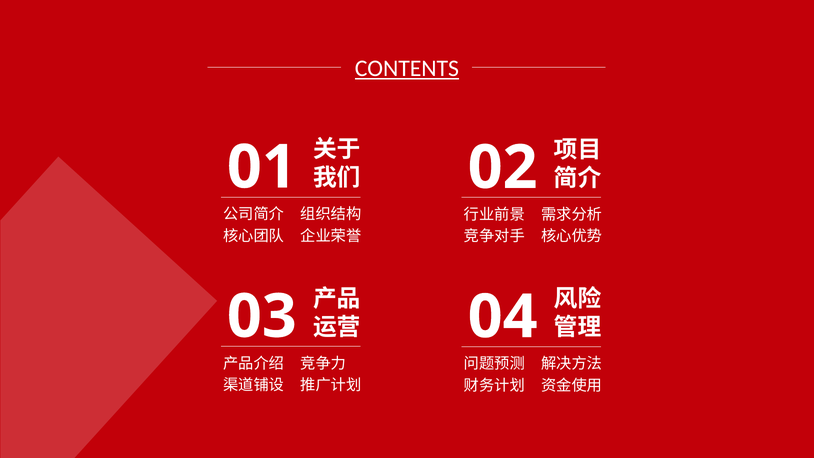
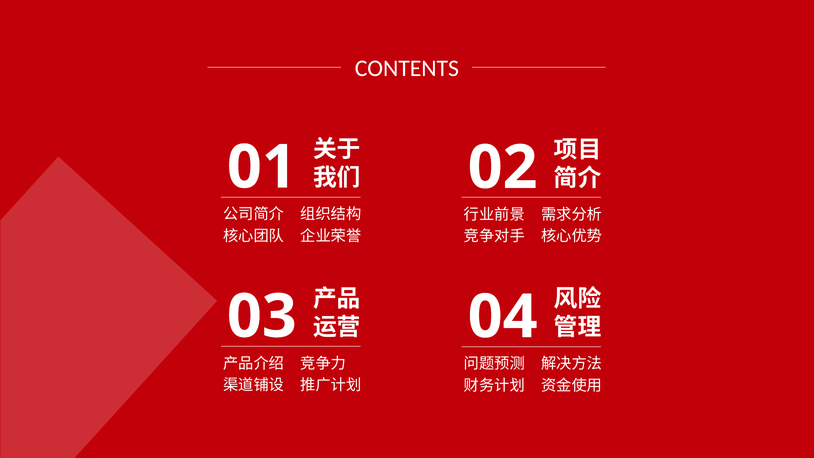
CONTENTS underline: present -> none
